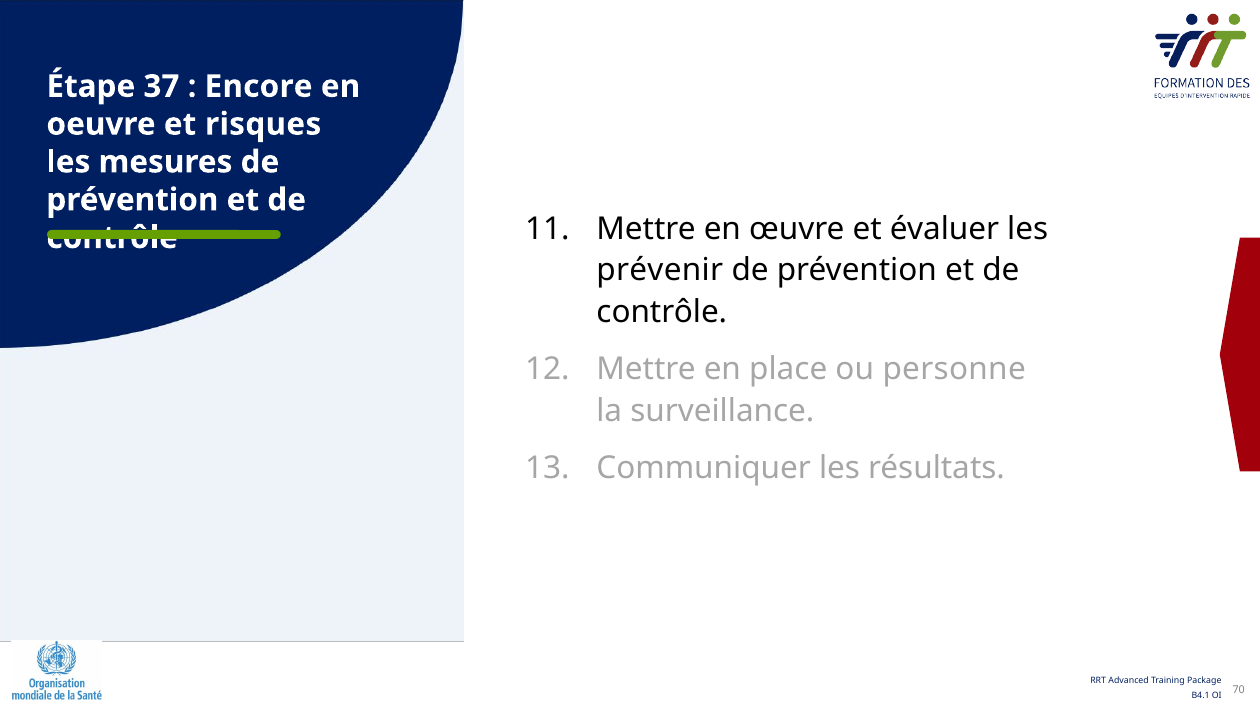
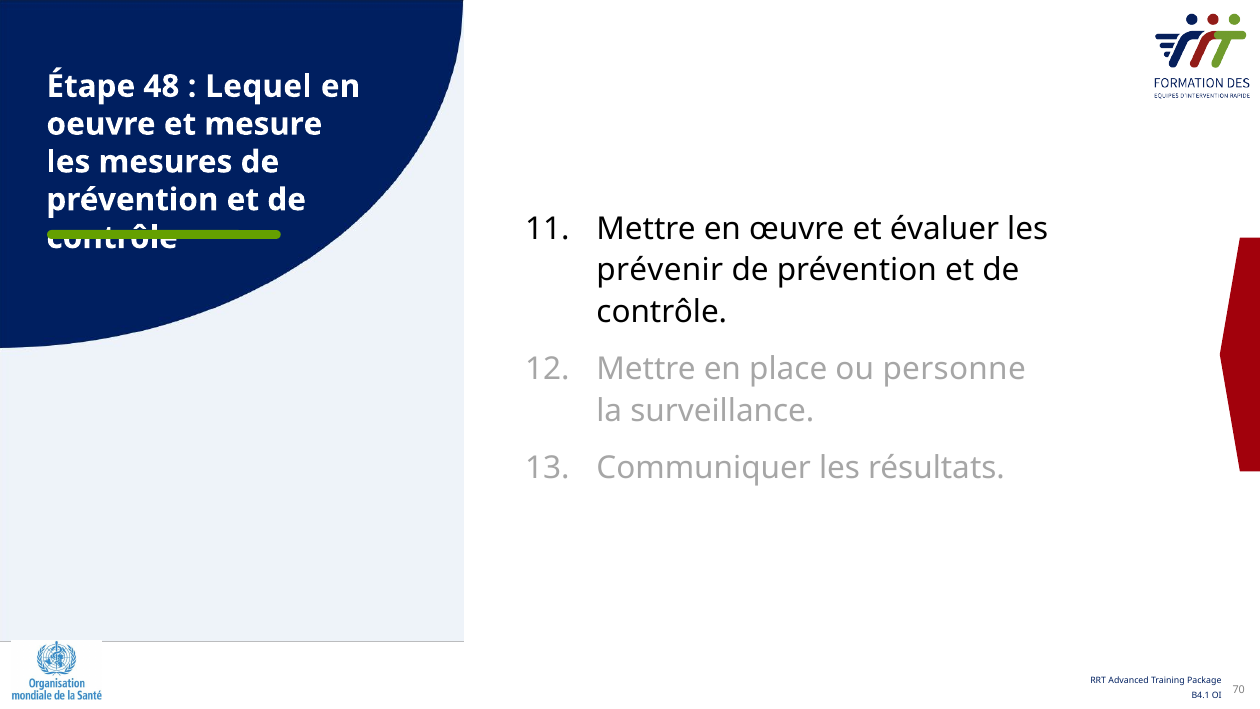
37: 37 -> 48
Encore: Encore -> Lequel
risques: risques -> mesure
